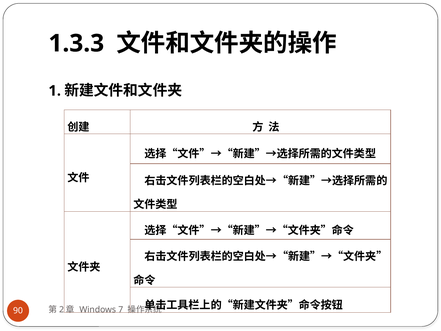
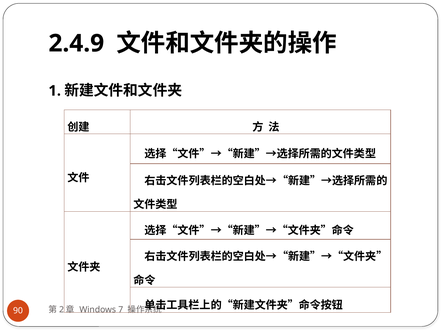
1.3.3: 1.3.3 -> 2.4.9
